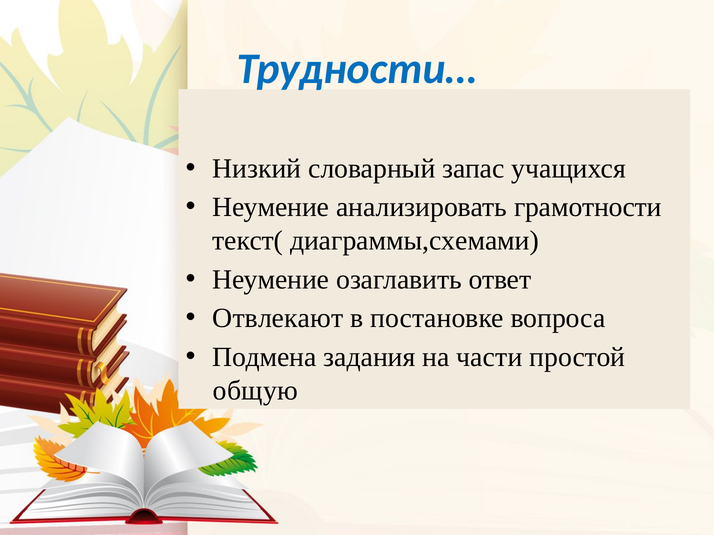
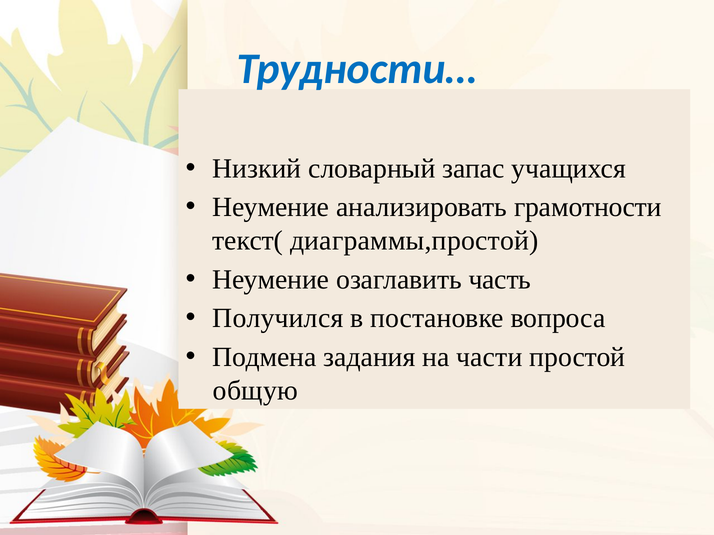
диаграммы,схемами: диаграммы,схемами -> диаграммы,простой
ответ: ответ -> часть
Отвлекают: Отвлекают -> Получился
